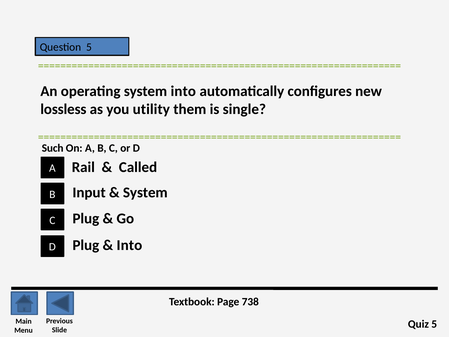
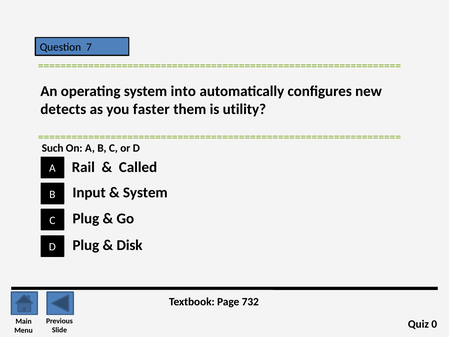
Question 5: 5 -> 7
lossless: lossless -> detects
utility: utility -> faster
single: single -> utility
Into at (129, 245): Into -> Disk
738: 738 -> 732
Quiz 5: 5 -> 0
